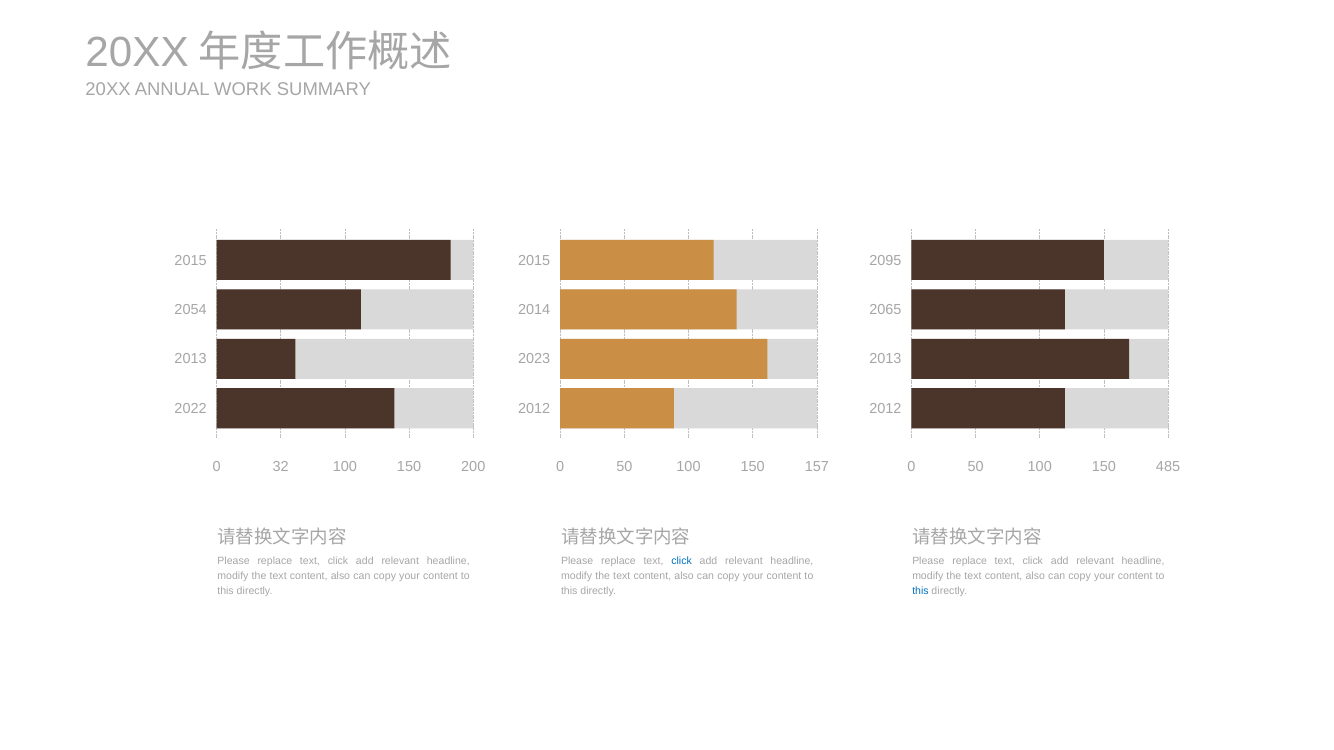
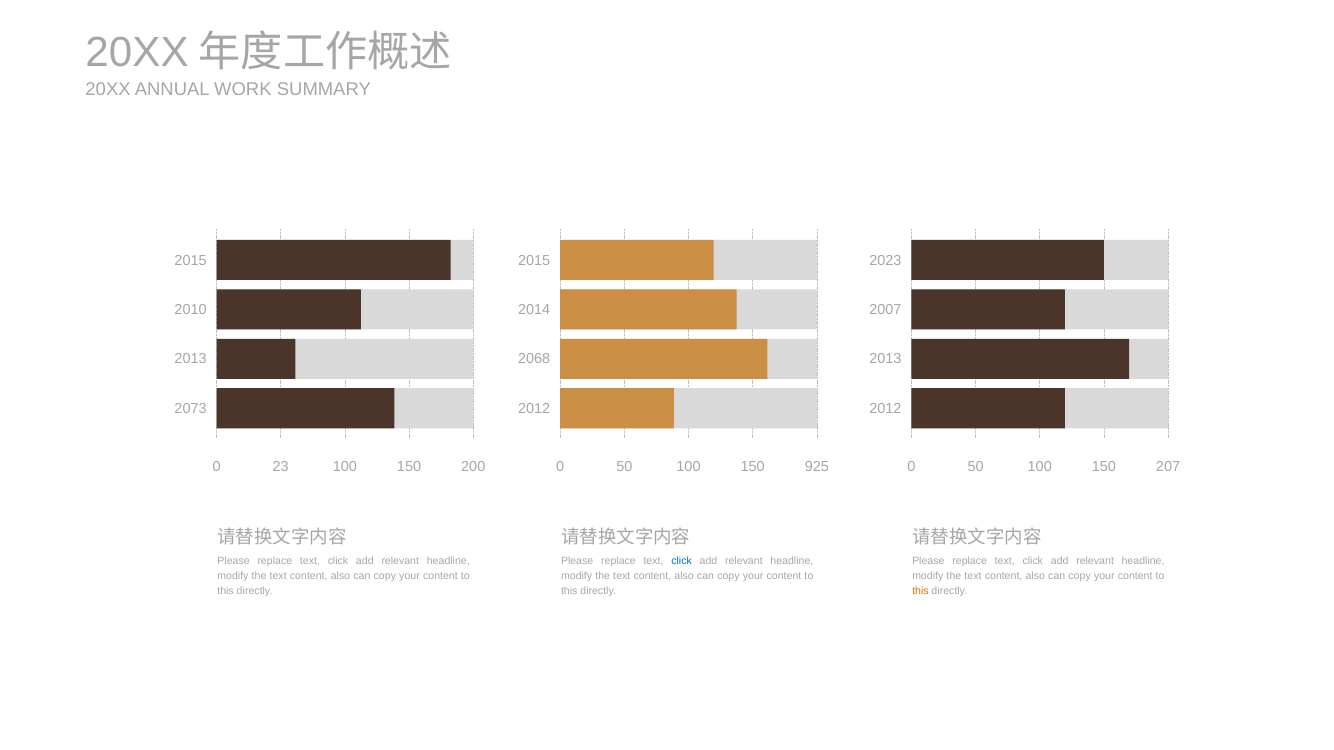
2095: 2095 -> 2023
2054: 2054 -> 2010
2065: 2065 -> 2007
2023: 2023 -> 2068
2022: 2022 -> 2073
32: 32 -> 23
157: 157 -> 925
485: 485 -> 207
this at (920, 591) colour: blue -> orange
